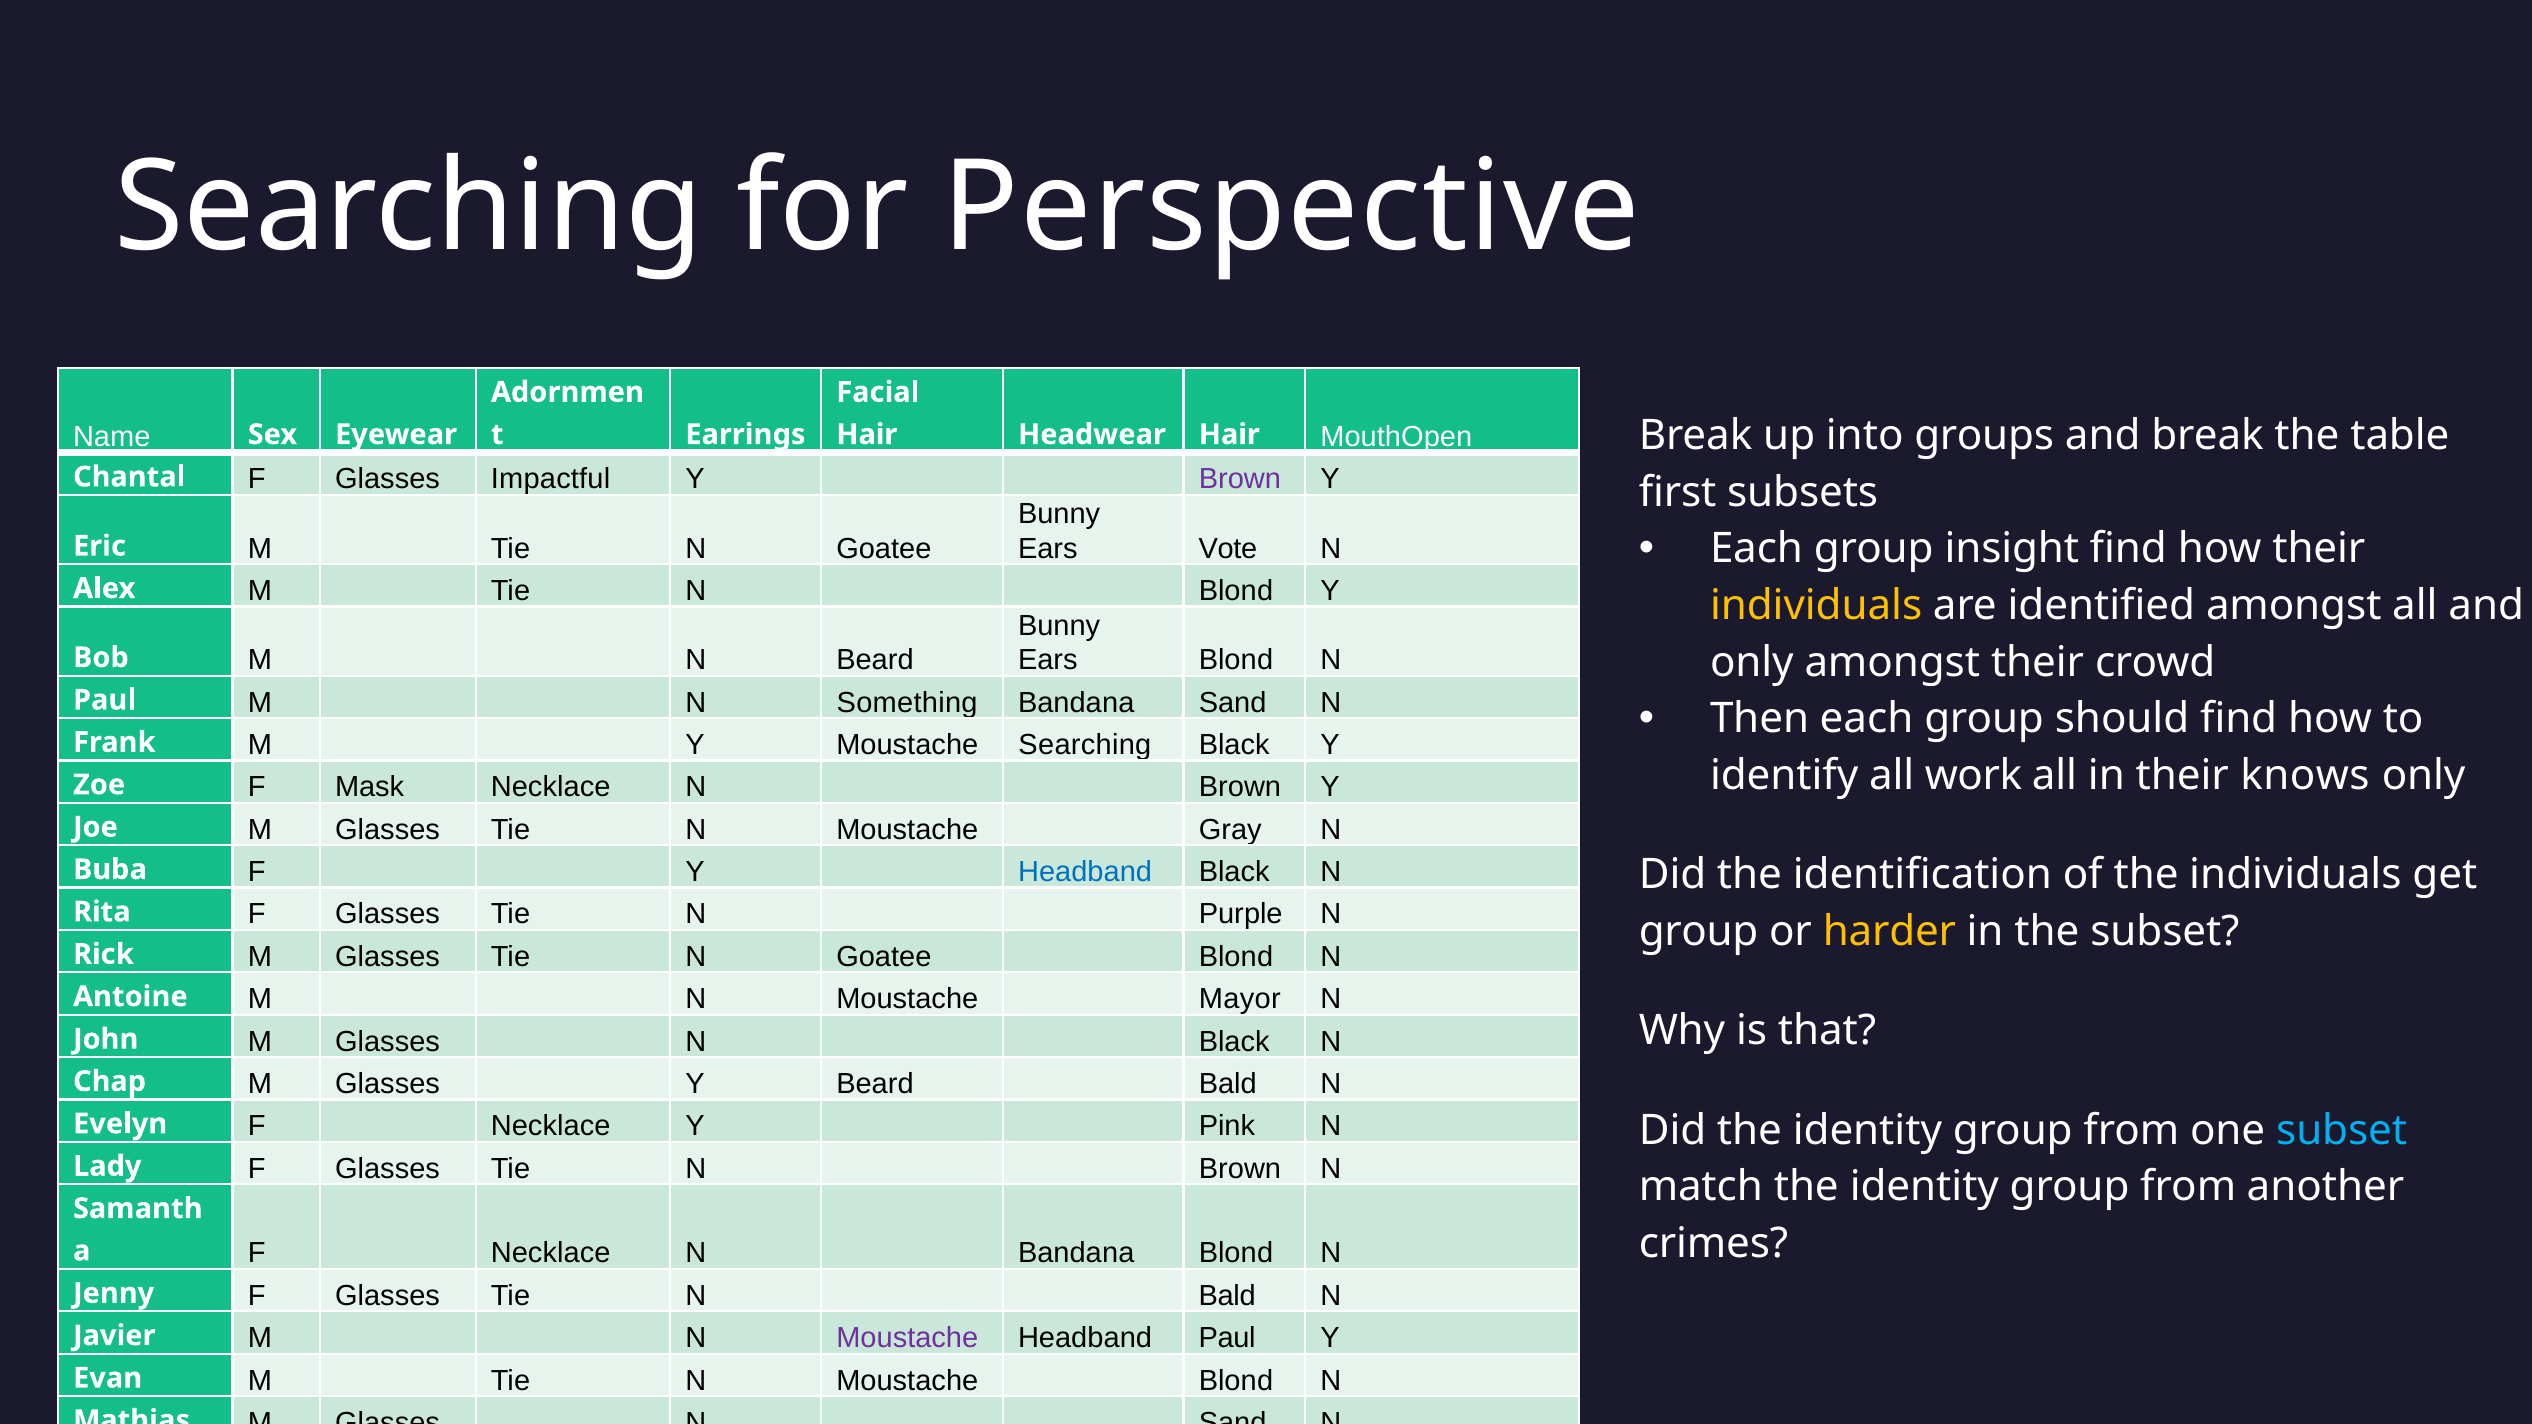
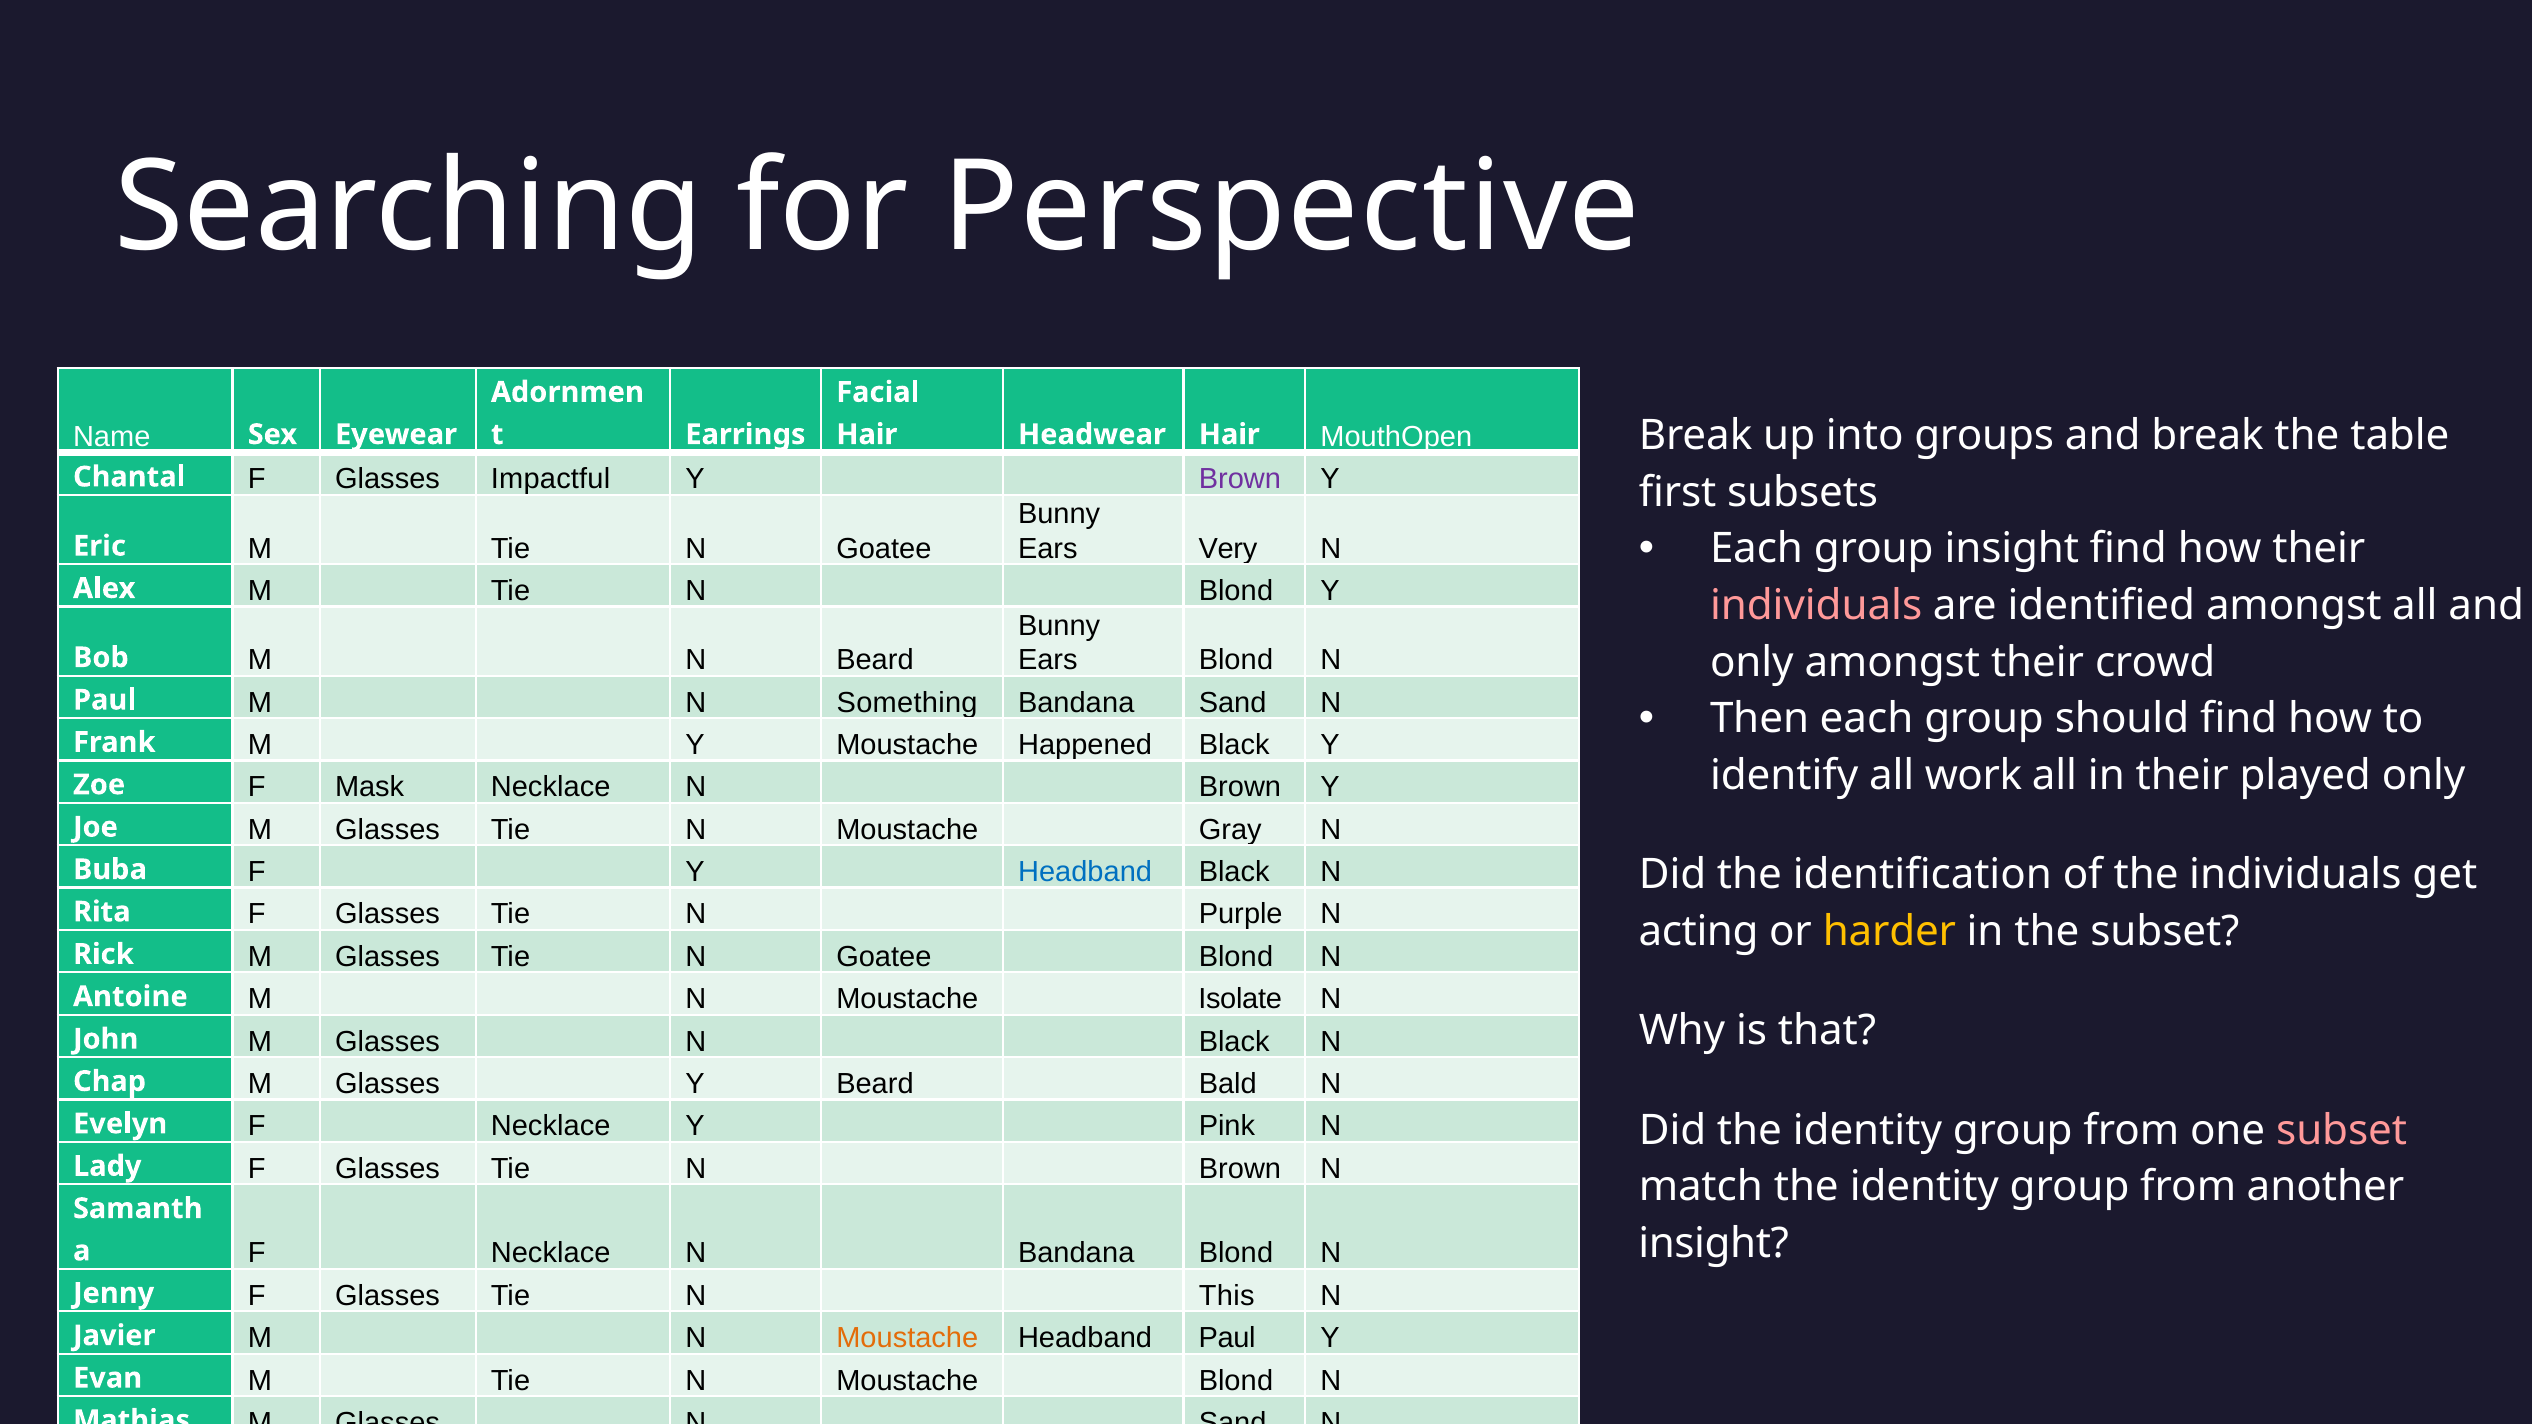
Vote: Vote -> Very
individuals at (1816, 606) colour: yellow -> pink
Moustache Searching: Searching -> Happened
knows: knows -> played
group at (1699, 932): group -> acting
Mayor: Mayor -> Isolate
subset at (2342, 1130) colour: light blue -> pink
crimes at (1713, 1244): crimes -> insight
N Bald: Bald -> This
Moustache at (907, 1338) colour: purple -> orange
